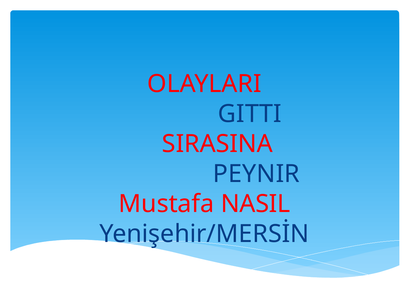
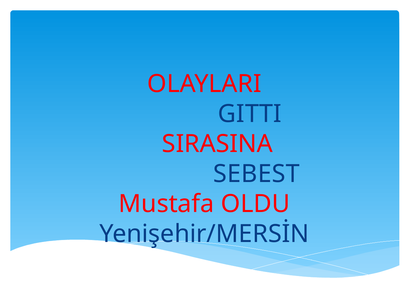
PEYNIR: PEYNIR -> SEBEST
NASIL: NASIL -> OLDU
